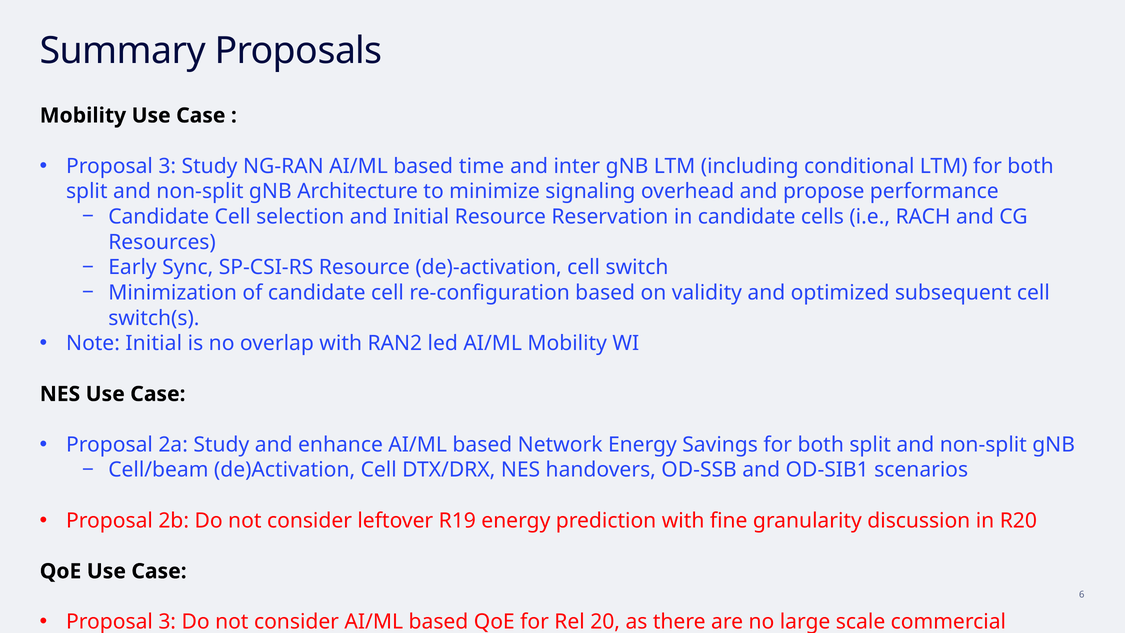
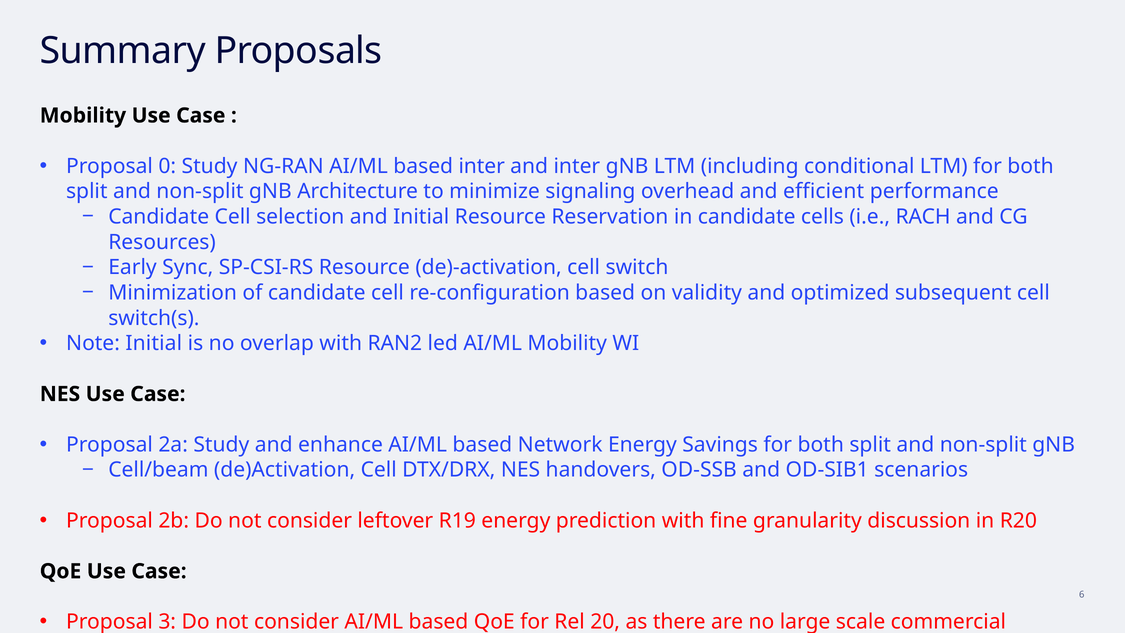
3 at (167, 166): 3 -> 0
based time: time -> inter
propose: propose -> efficient
